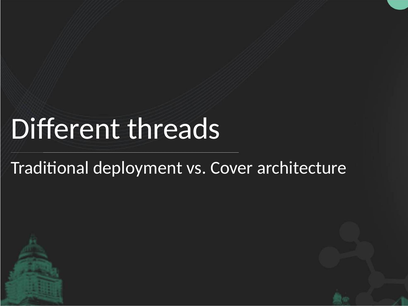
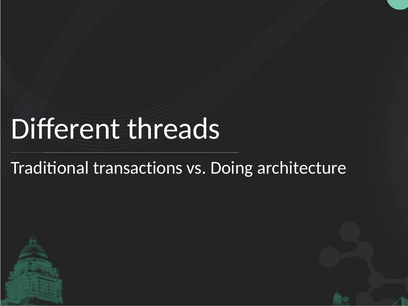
deployment: deployment -> transactions
Cover: Cover -> Doing
